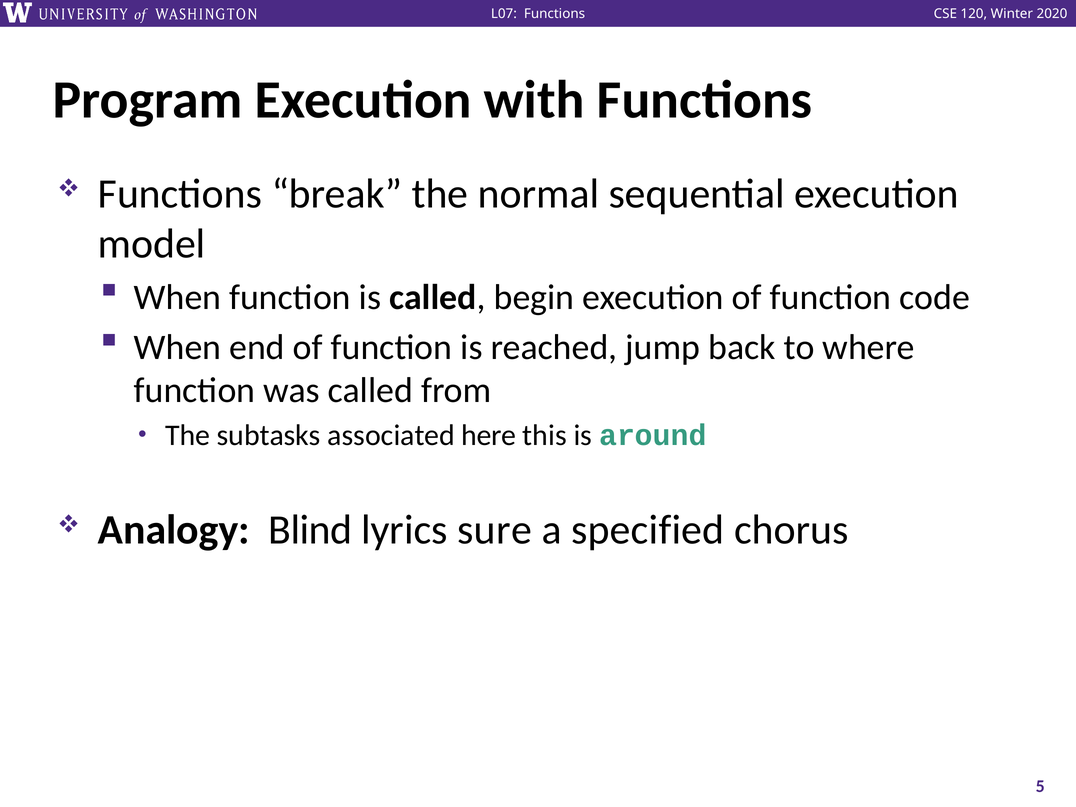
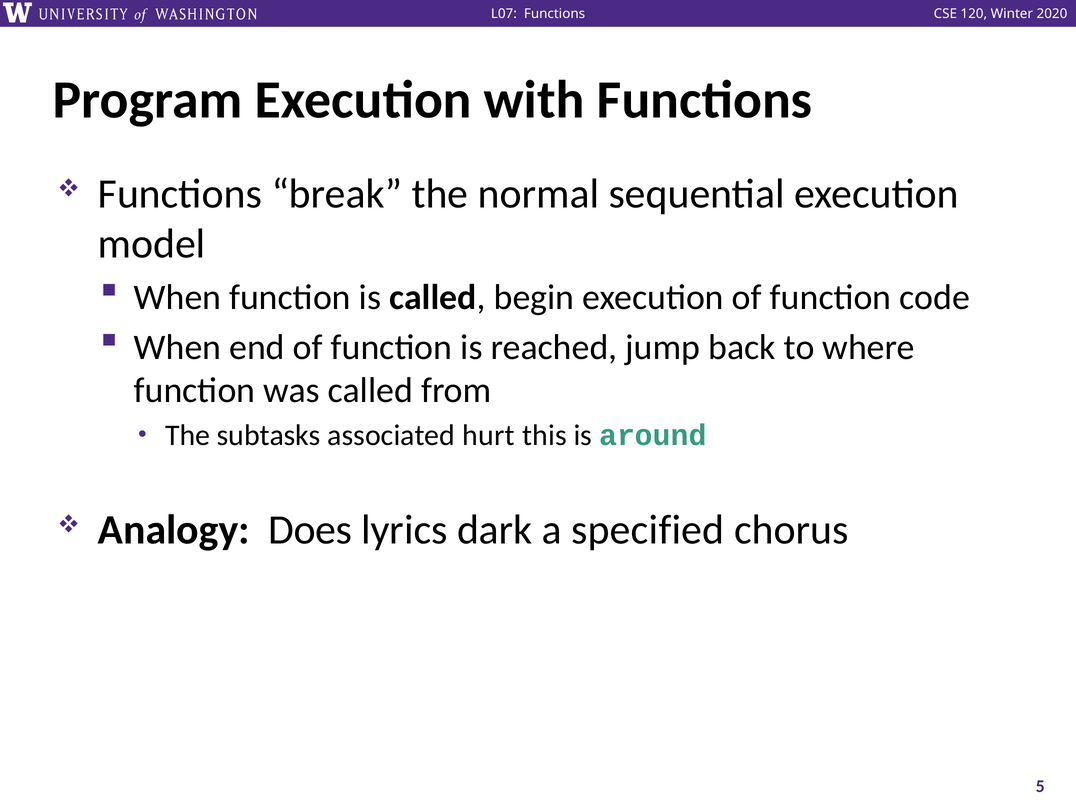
here: here -> hurt
Blind: Blind -> Does
sure: sure -> dark
